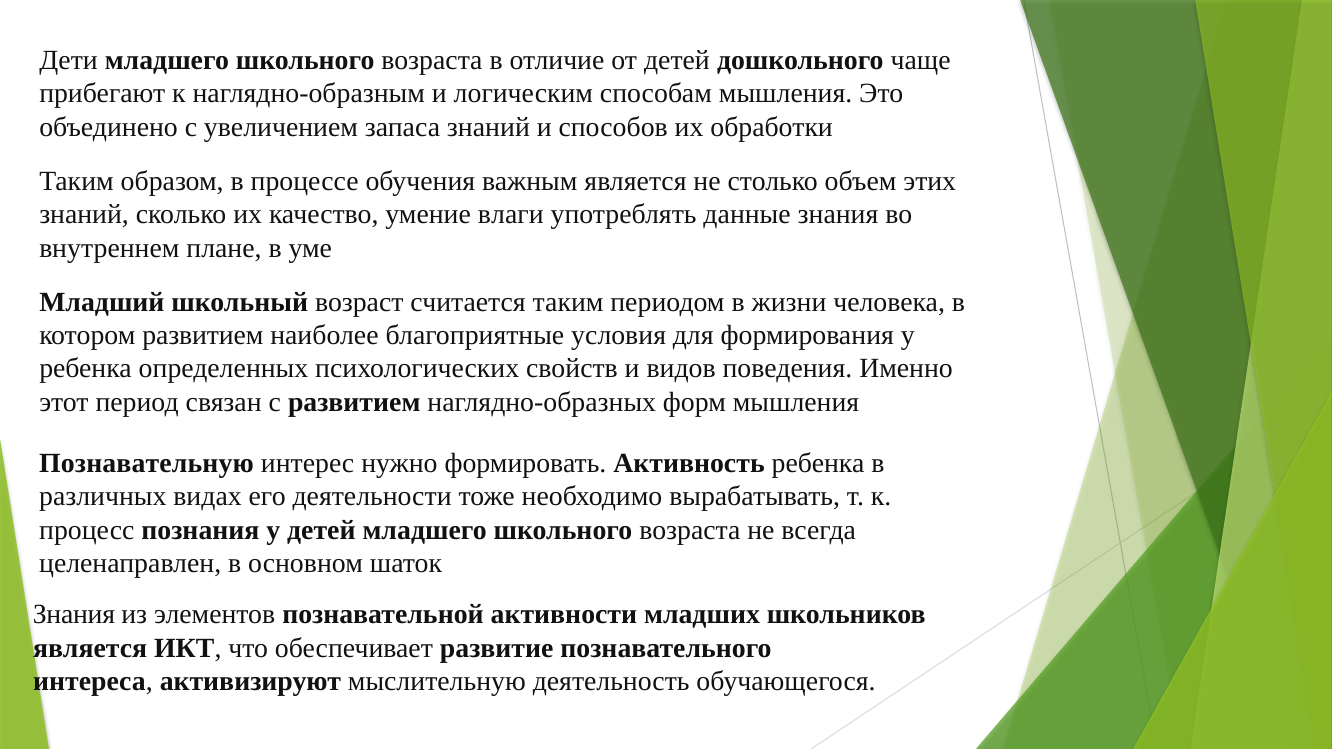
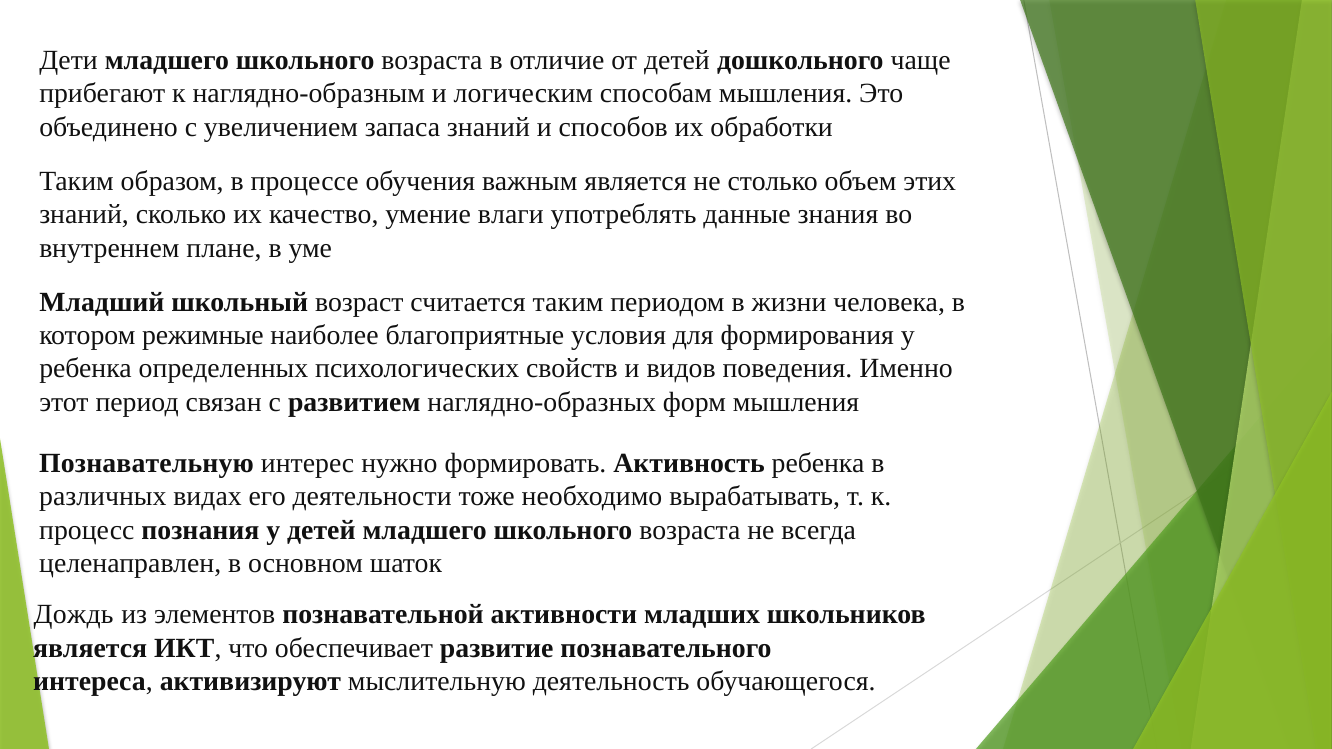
котором развитием: развитием -> режимные
Знания at (74, 615): Знания -> Дождь
